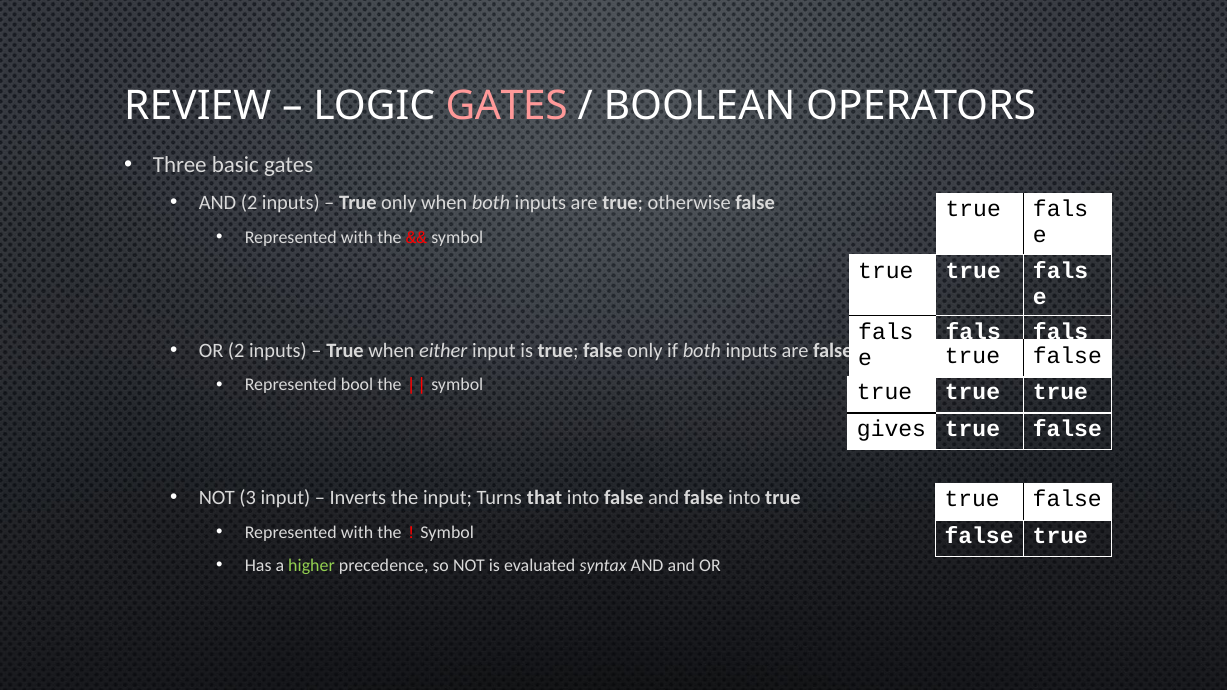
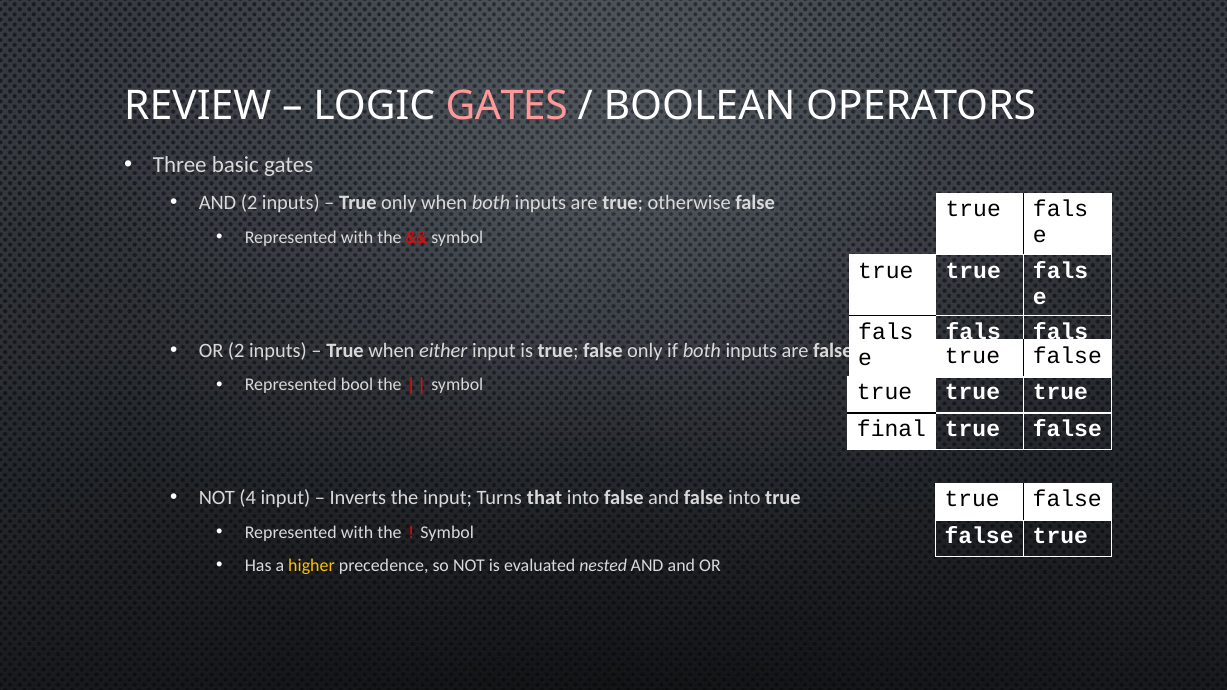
gives: gives -> final
3: 3 -> 4
higher colour: light green -> yellow
syntax: syntax -> nested
